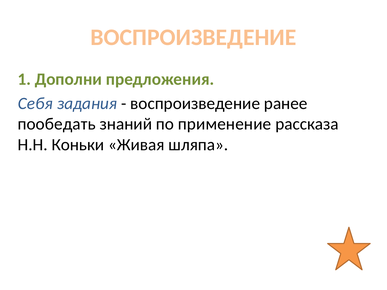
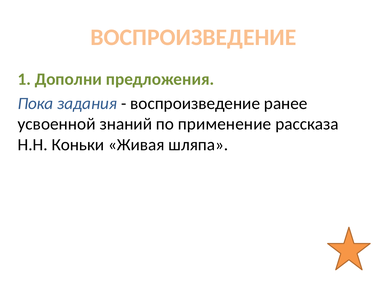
Себя: Себя -> Пока
пообедать: пообедать -> усвоенной
